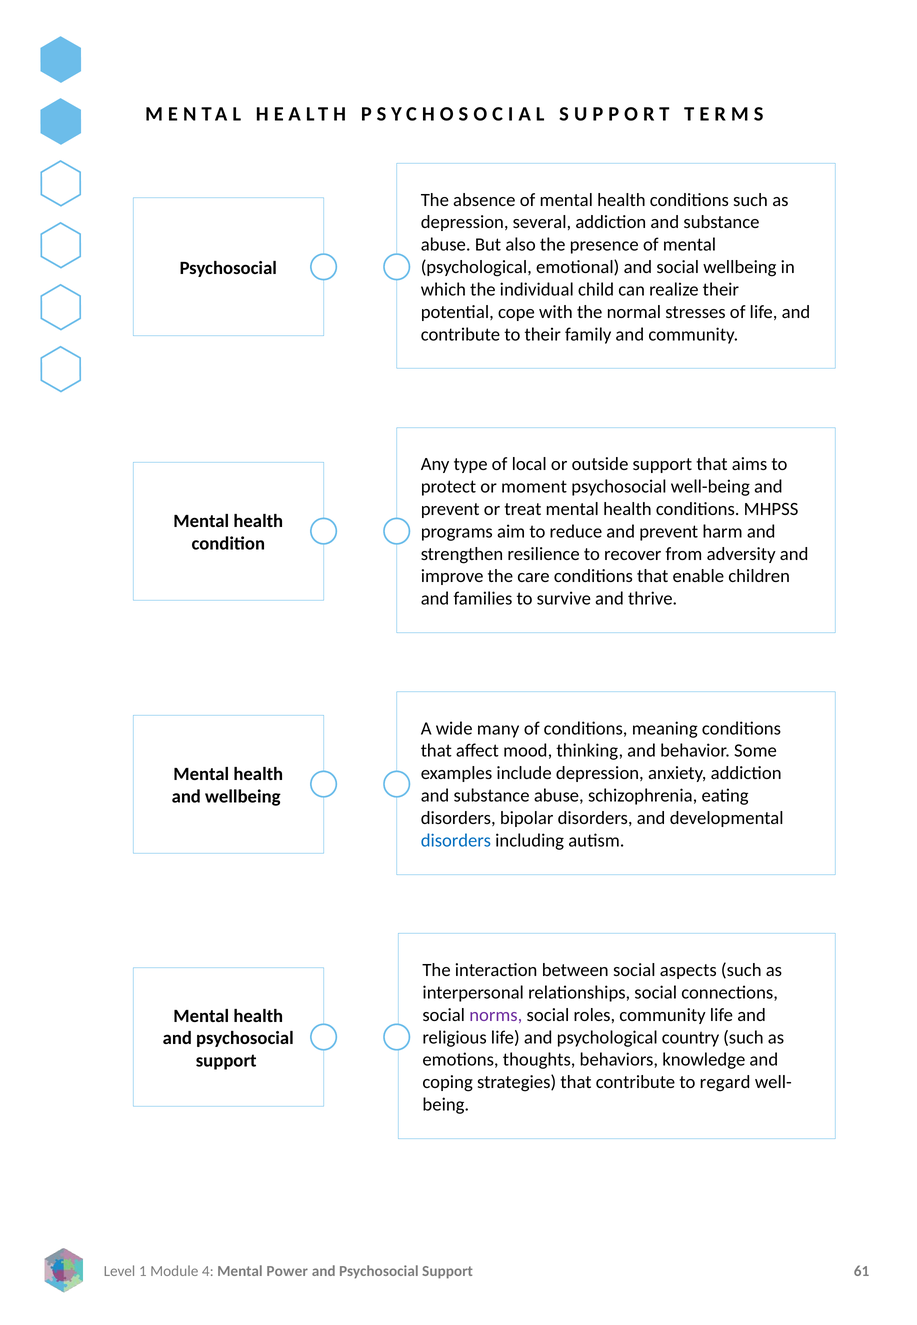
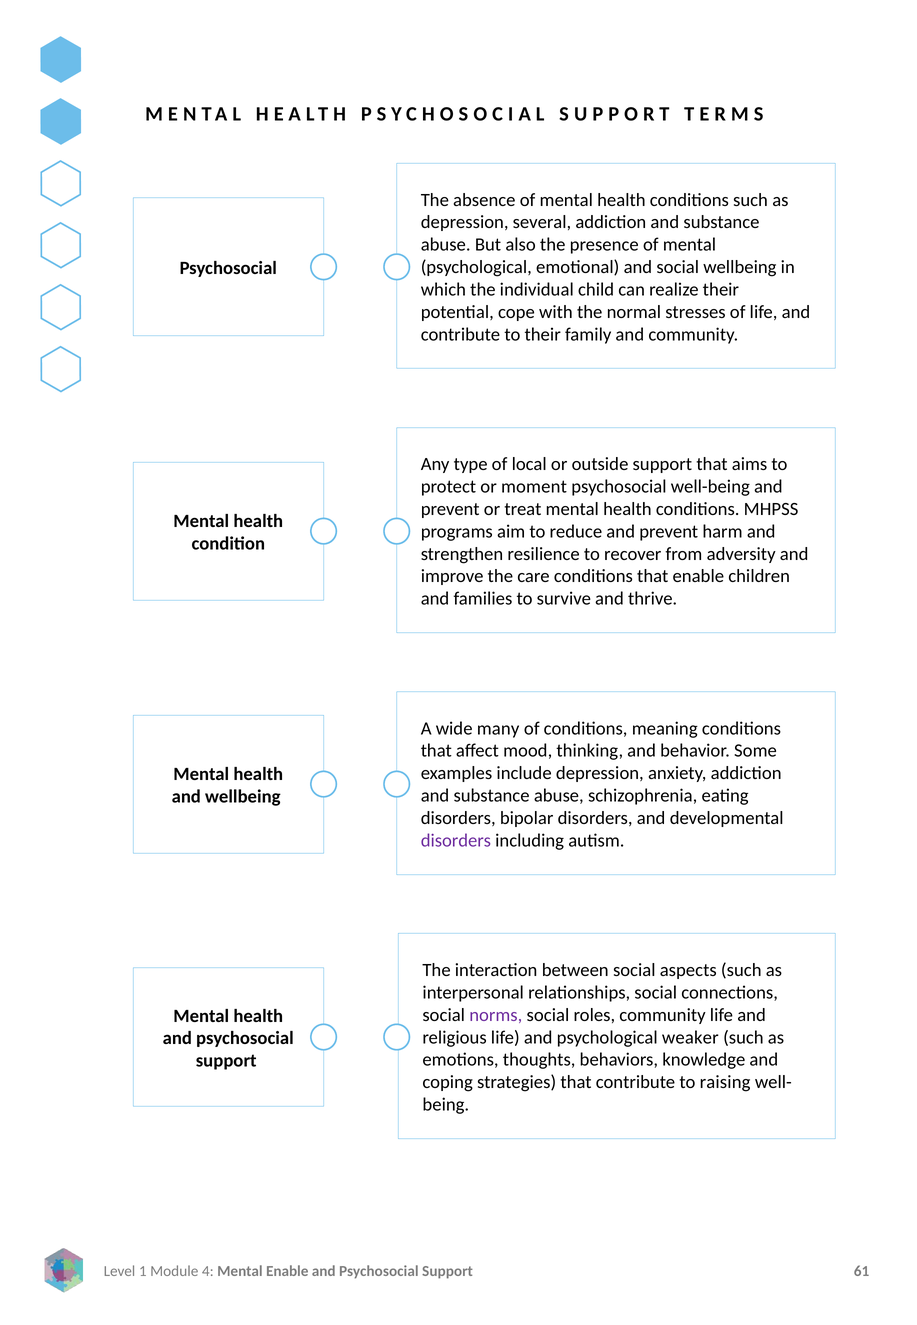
disorders at (456, 840) colour: blue -> purple
country: country -> weaker
regard: regard -> raising
Mental Power: Power -> Enable
